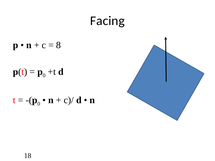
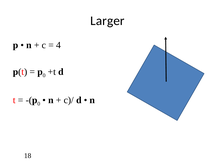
Facing: Facing -> Larger
8: 8 -> 4
